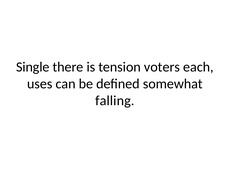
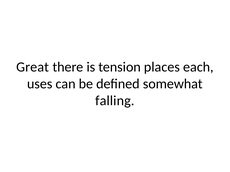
Single: Single -> Great
voters: voters -> places
